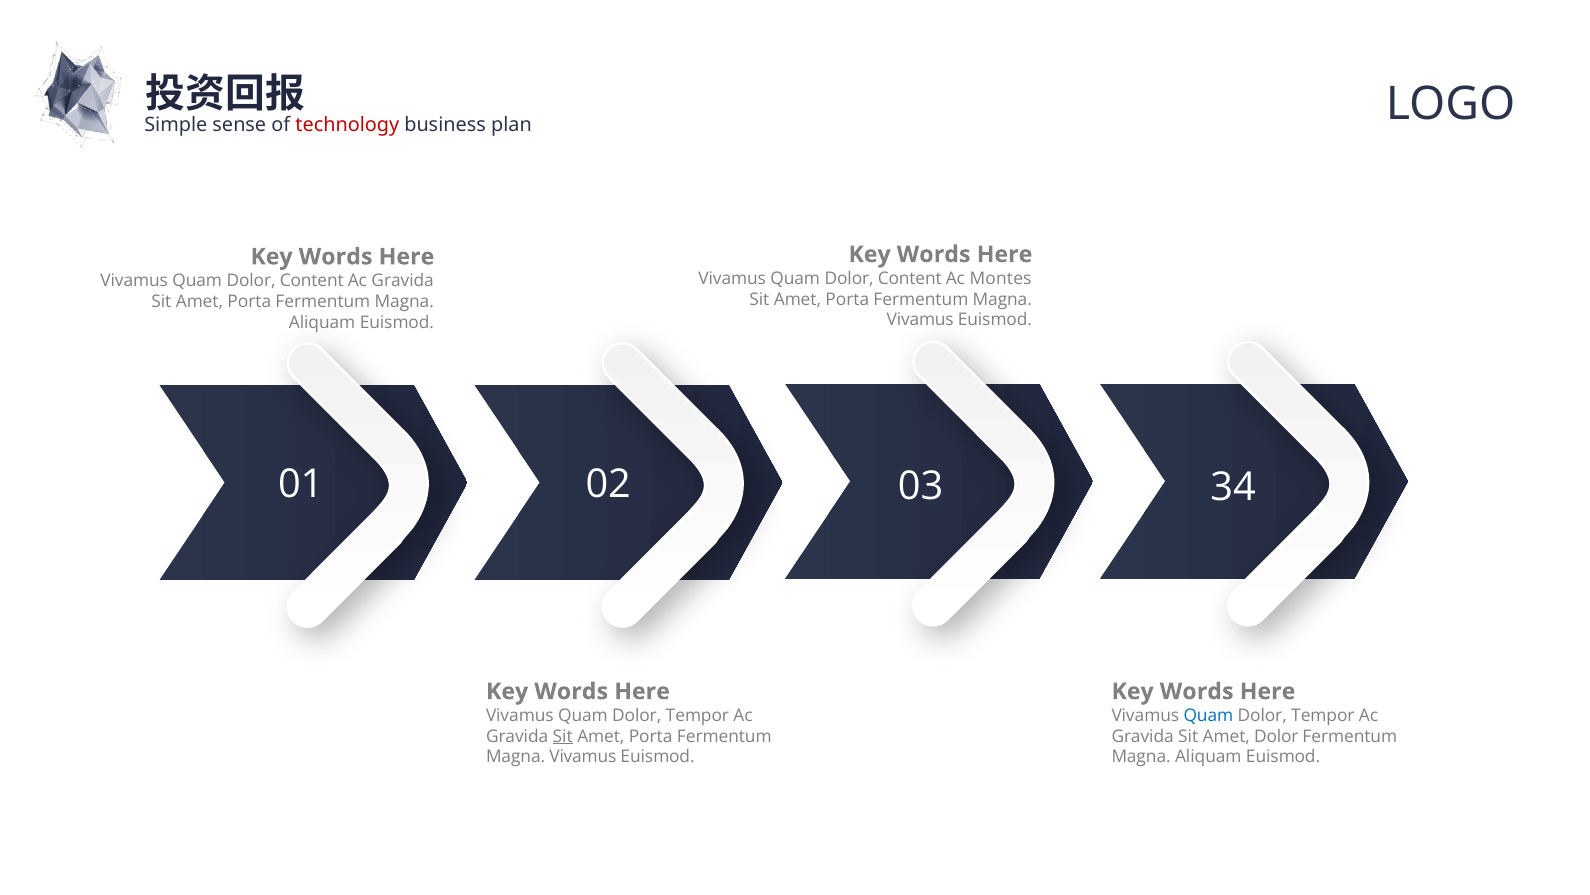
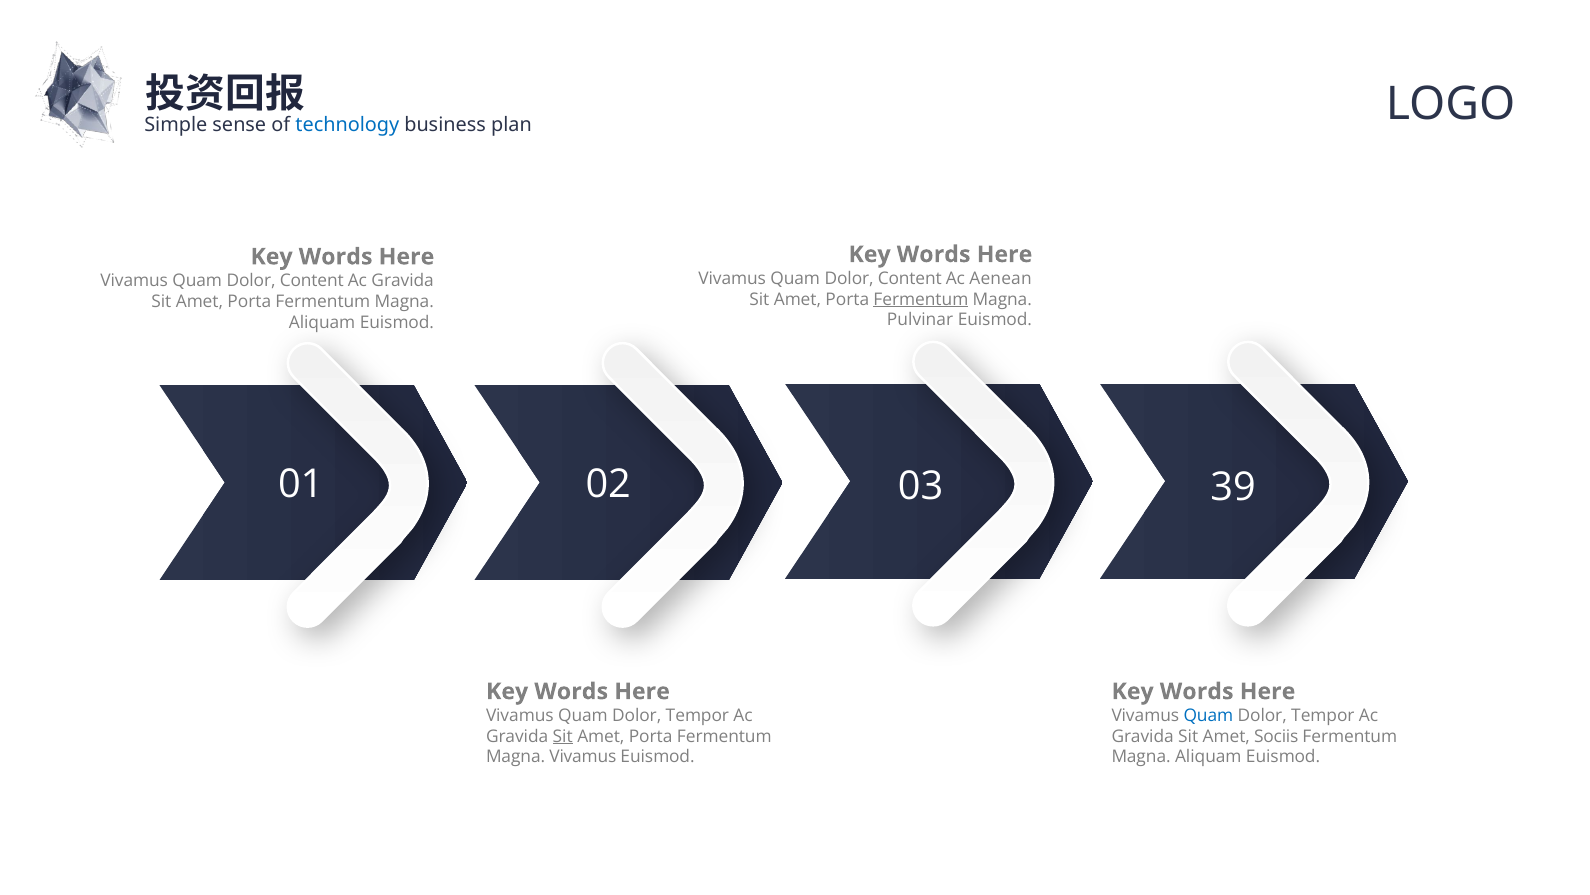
technology colour: red -> blue
Montes: Montes -> Aenean
Fermentum at (921, 299) underline: none -> present
Vivamus at (920, 320): Vivamus -> Pulvinar
34: 34 -> 39
Amet Dolor: Dolor -> Sociis
